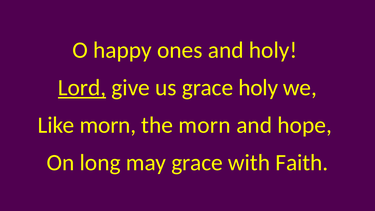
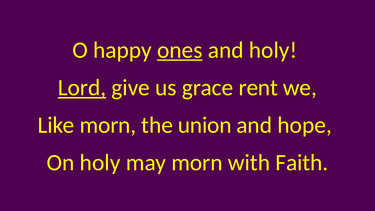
ones underline: none -> present
grace holy: holy -> rent
the morn: morn -> union
On long: long -> holy
may grace: grace -> morn
